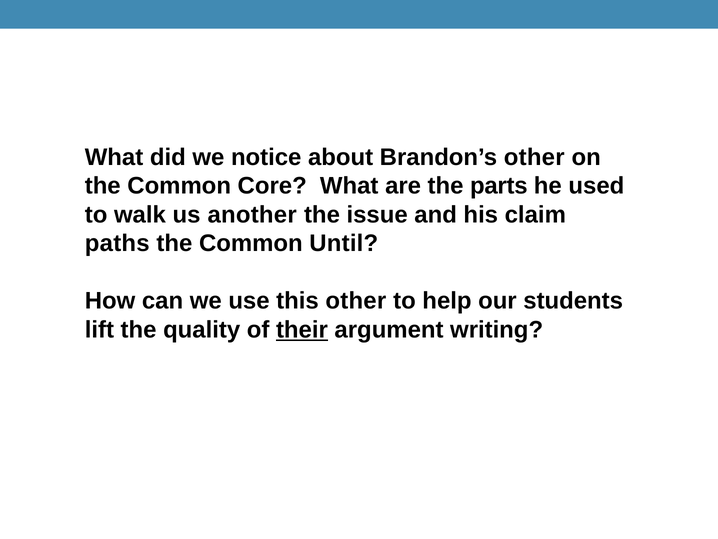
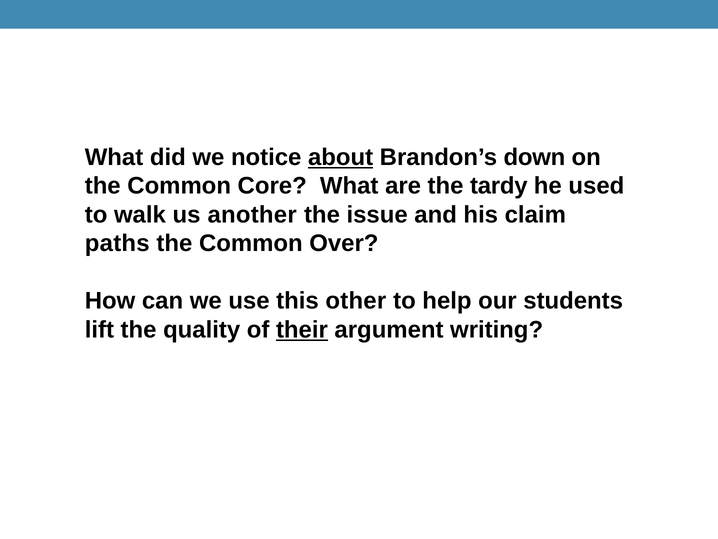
about underline: none -> present
Brandon’s other: other -> down
parts: parts -> tardy
Until: Until -> Over
